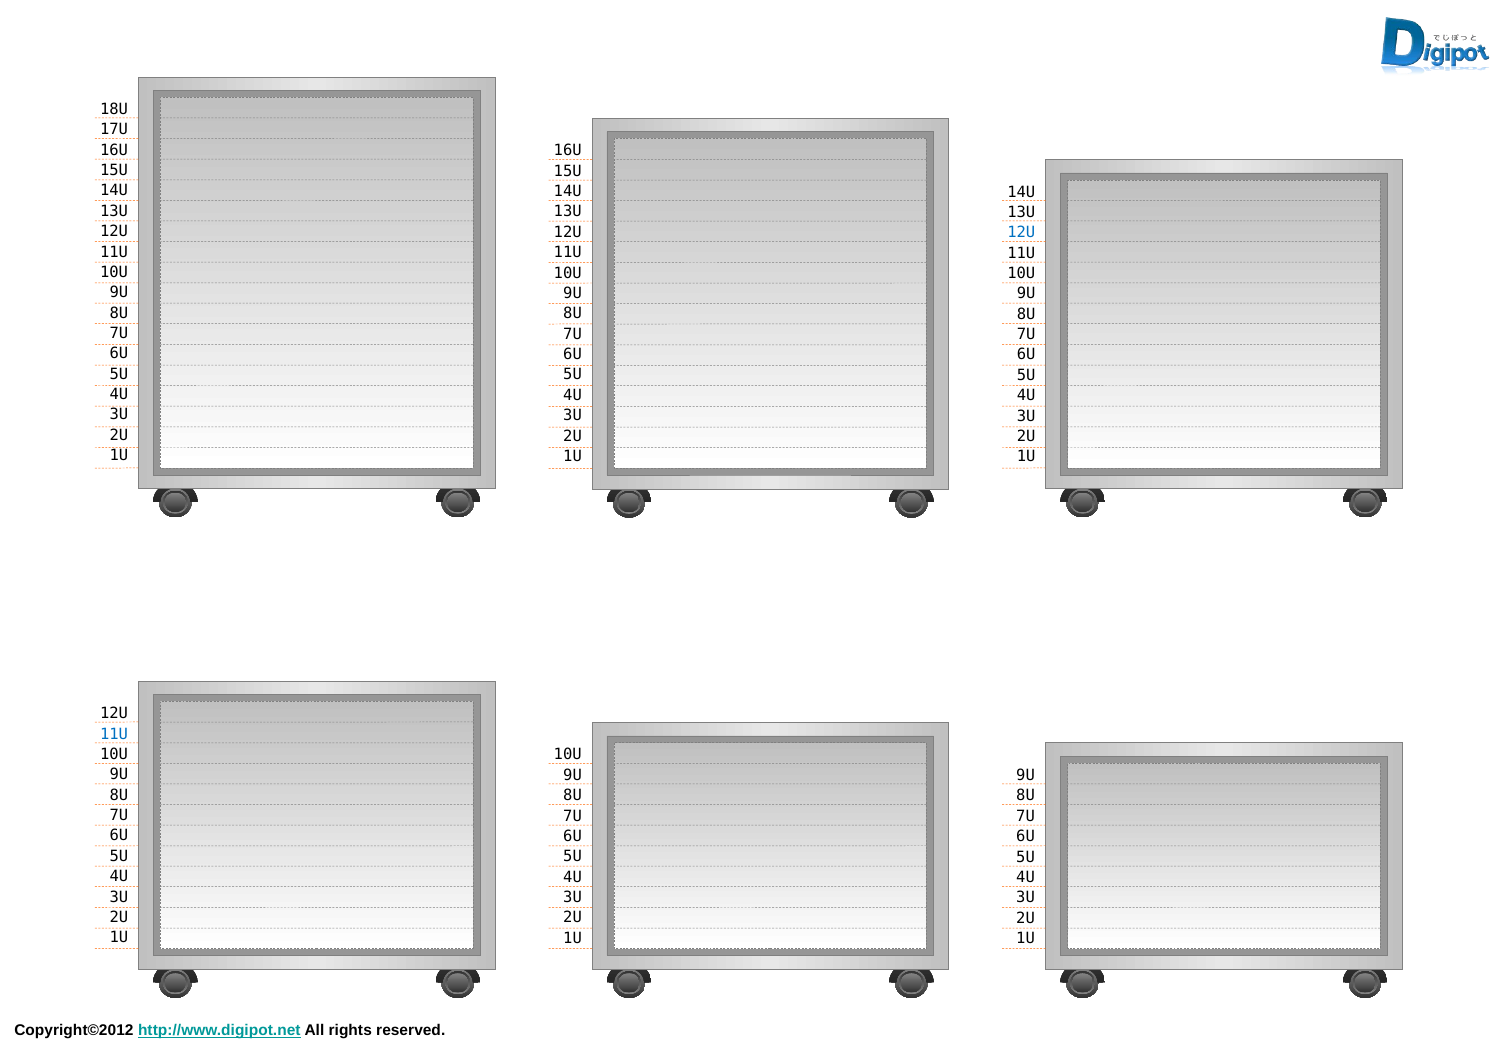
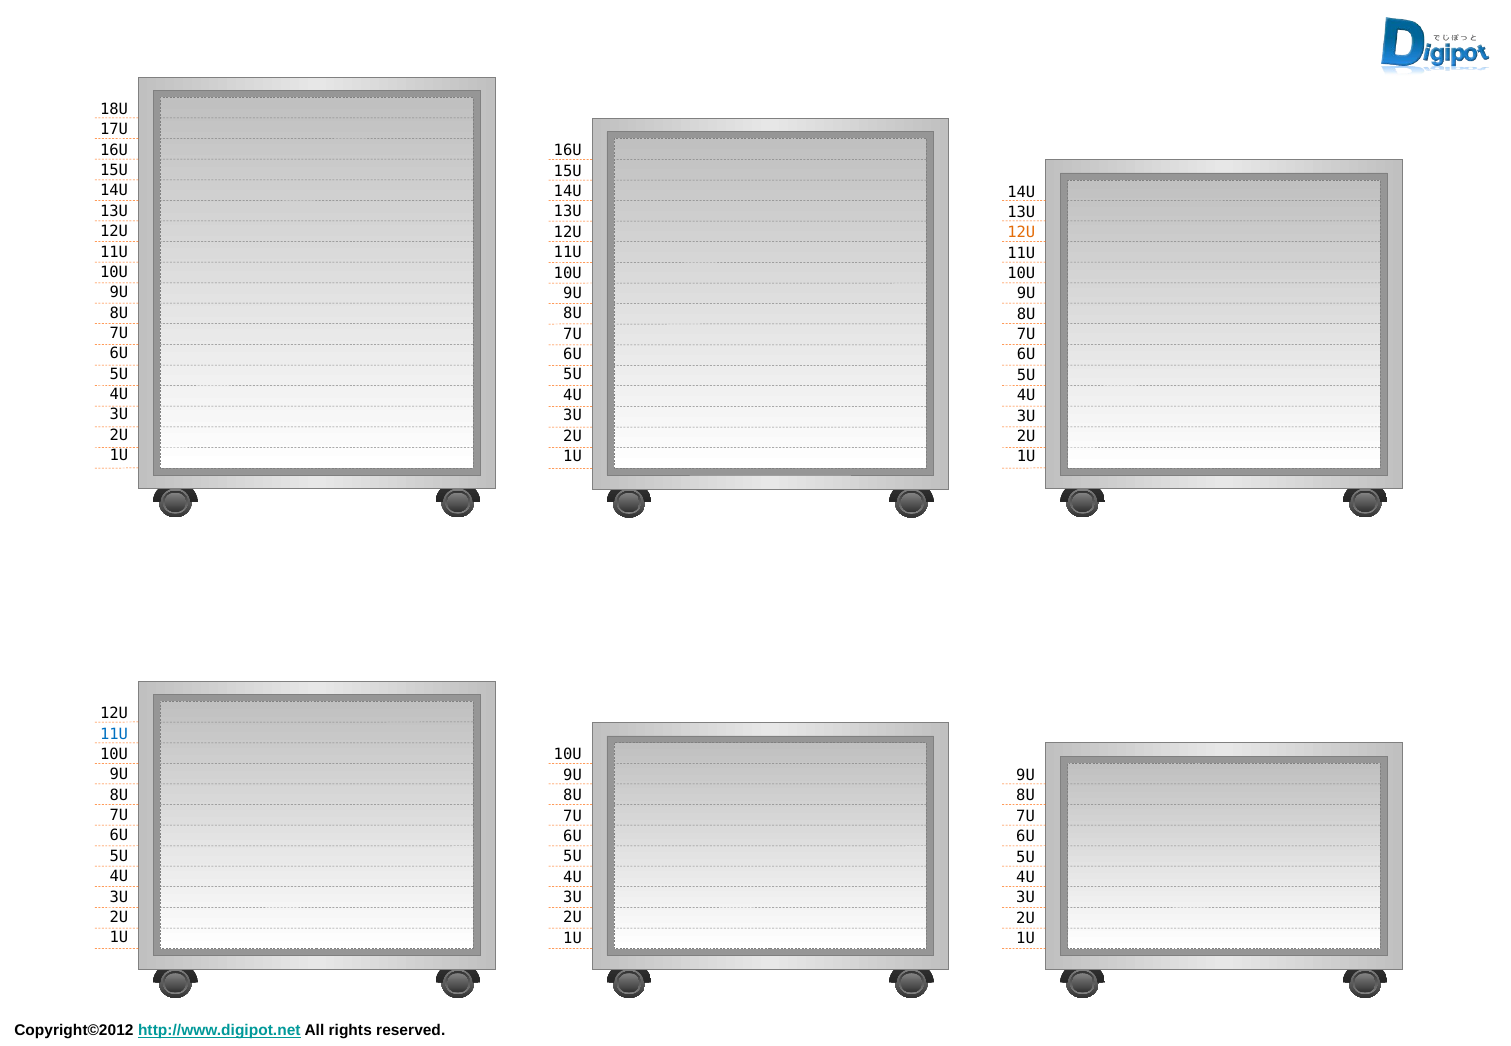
12U at (1021, 233) colour: blue -> orange
